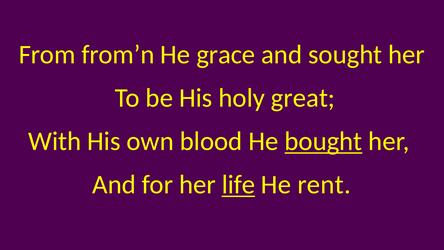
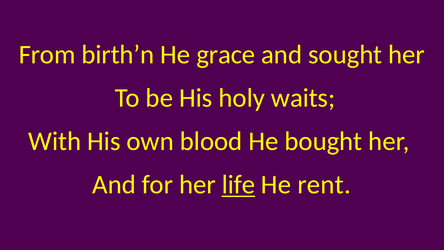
from’n: from’n -> birth’n
great: great -> waits
bought underline: present -> none
